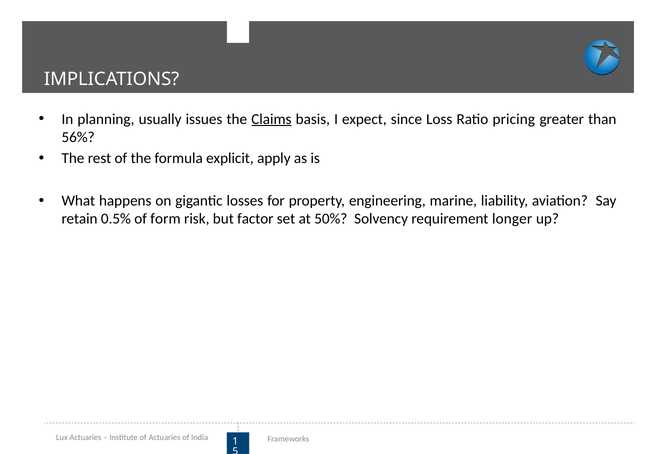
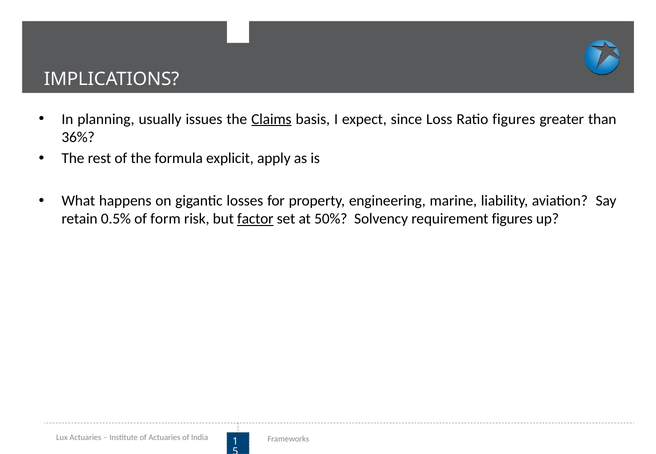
Ratio pricing: pricing -> figures
56%: 56% -> 36%
factor underline: none -> present
requirement longer: longer -> figures
